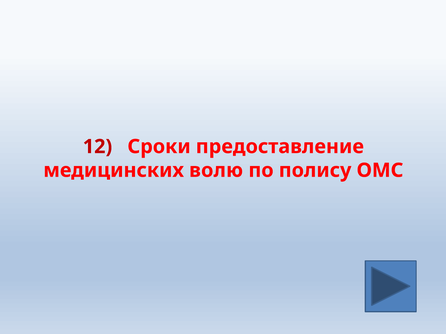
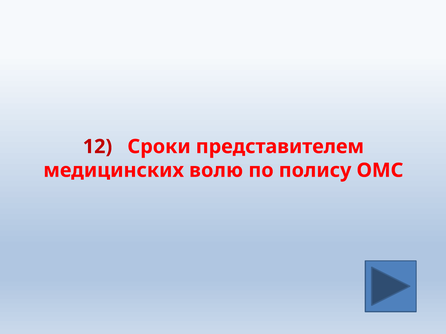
предоставление: предоставление -> представителем
